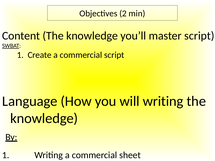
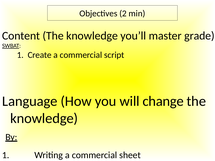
master script: script -> grade
will writing: writing -> change
